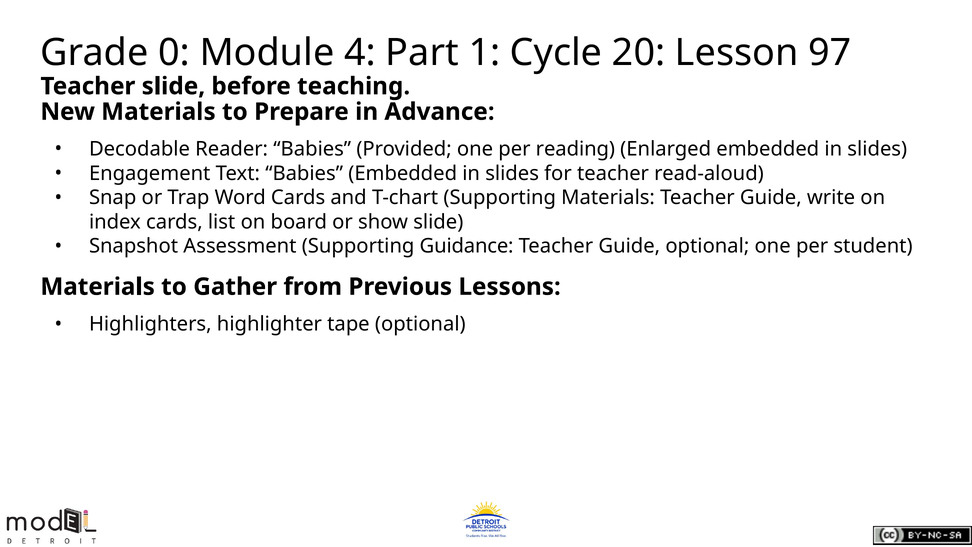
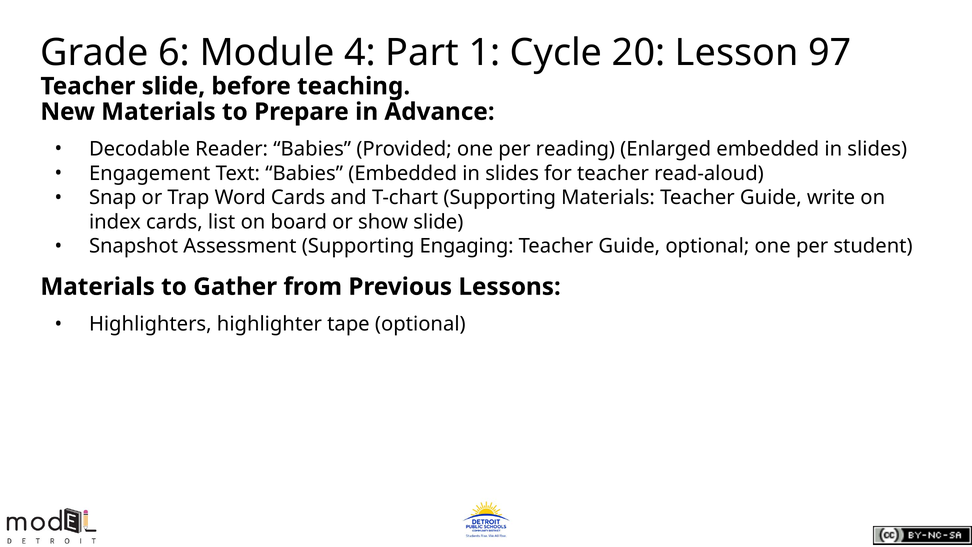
0: 0 -> 6
Guidance: Guidance -> Engaging
